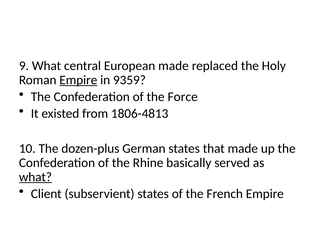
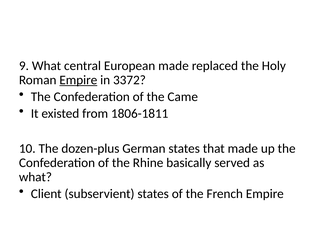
9359: 9359 -> 3372
Force: Force -> Came
1806-4813: 1806-4813 -> 1806-1811
what at (35, 177) underline: present -> none
